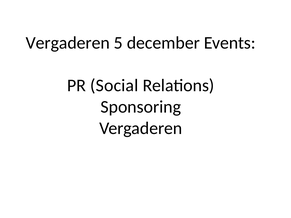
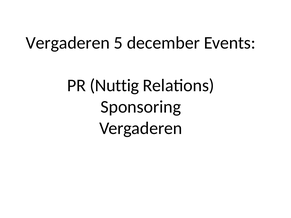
Social: Social -> Nuttig
